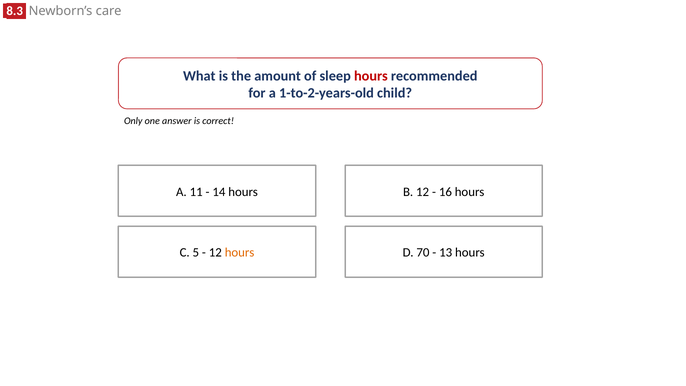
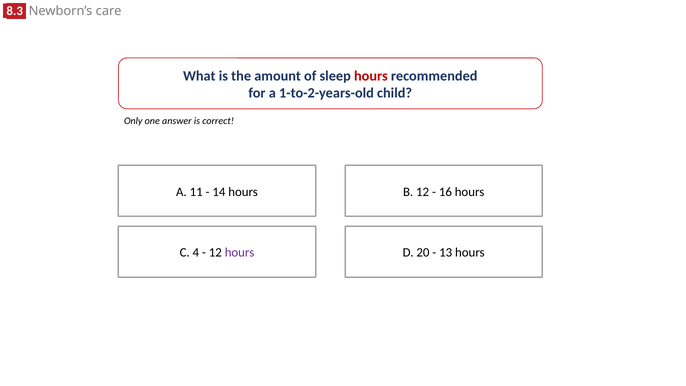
5: 5 -> 4
hours at (240, 253) colour: orange -> purple
70: 70 -> 20
